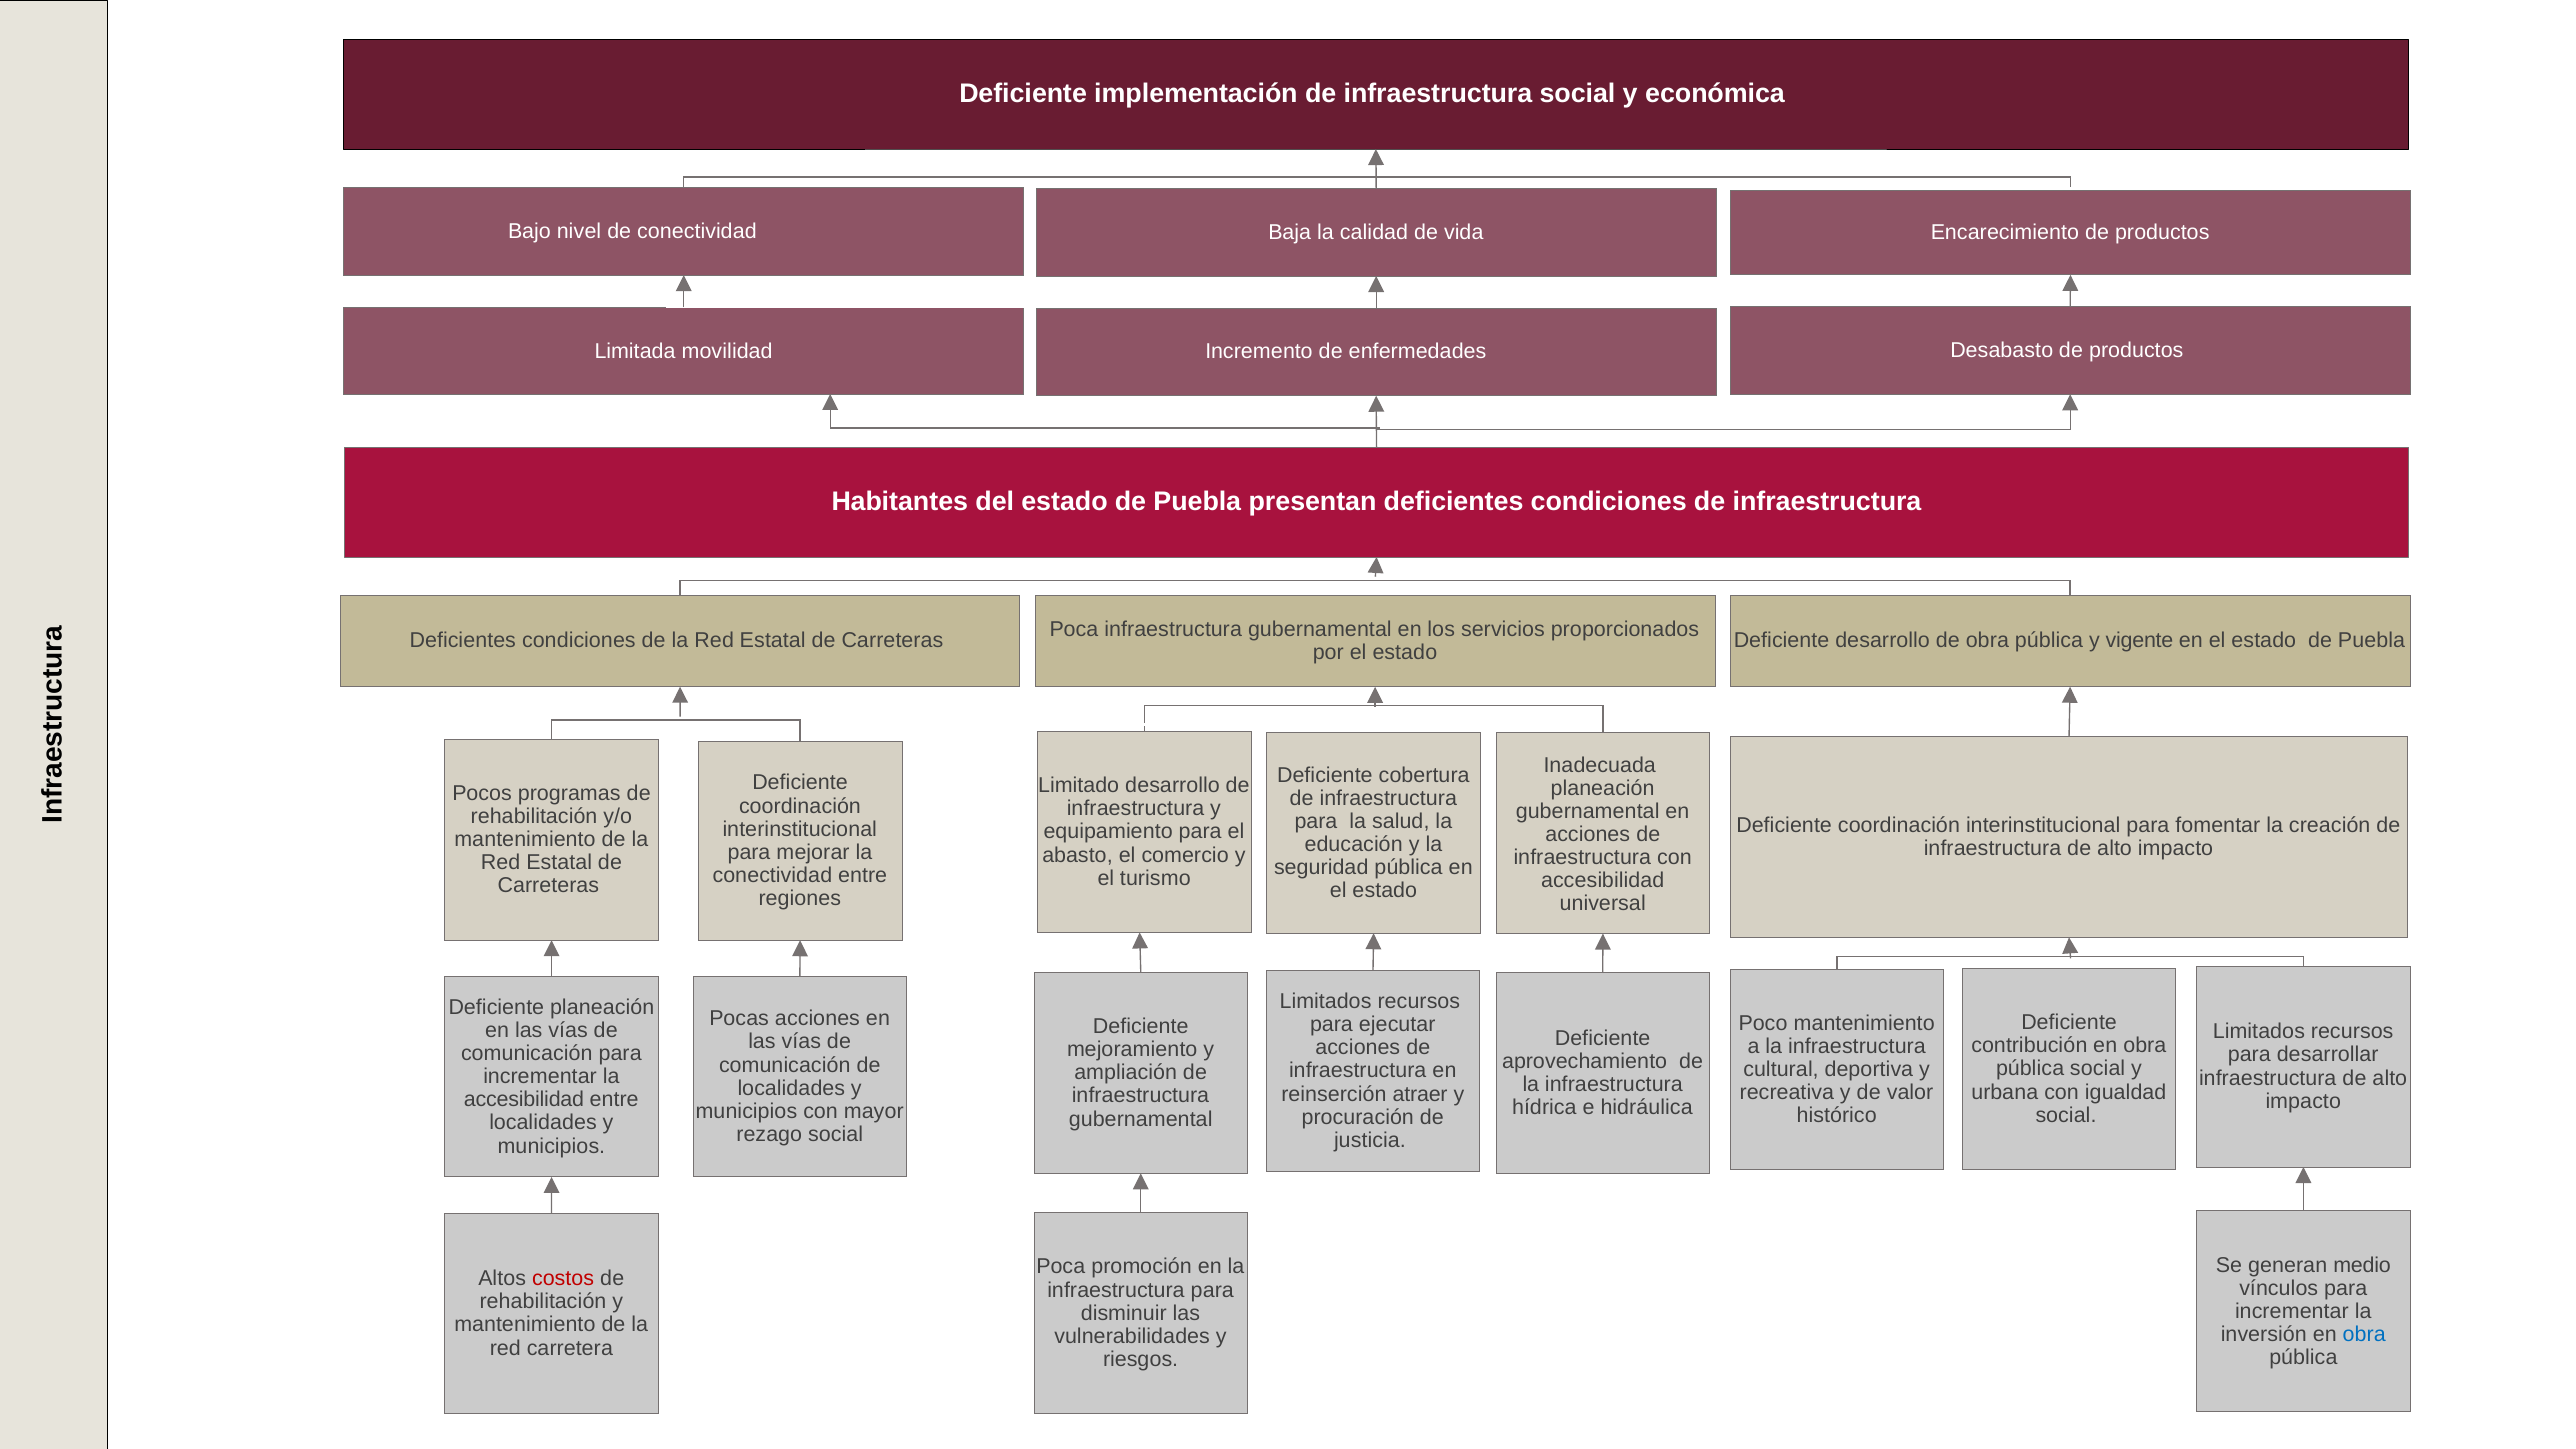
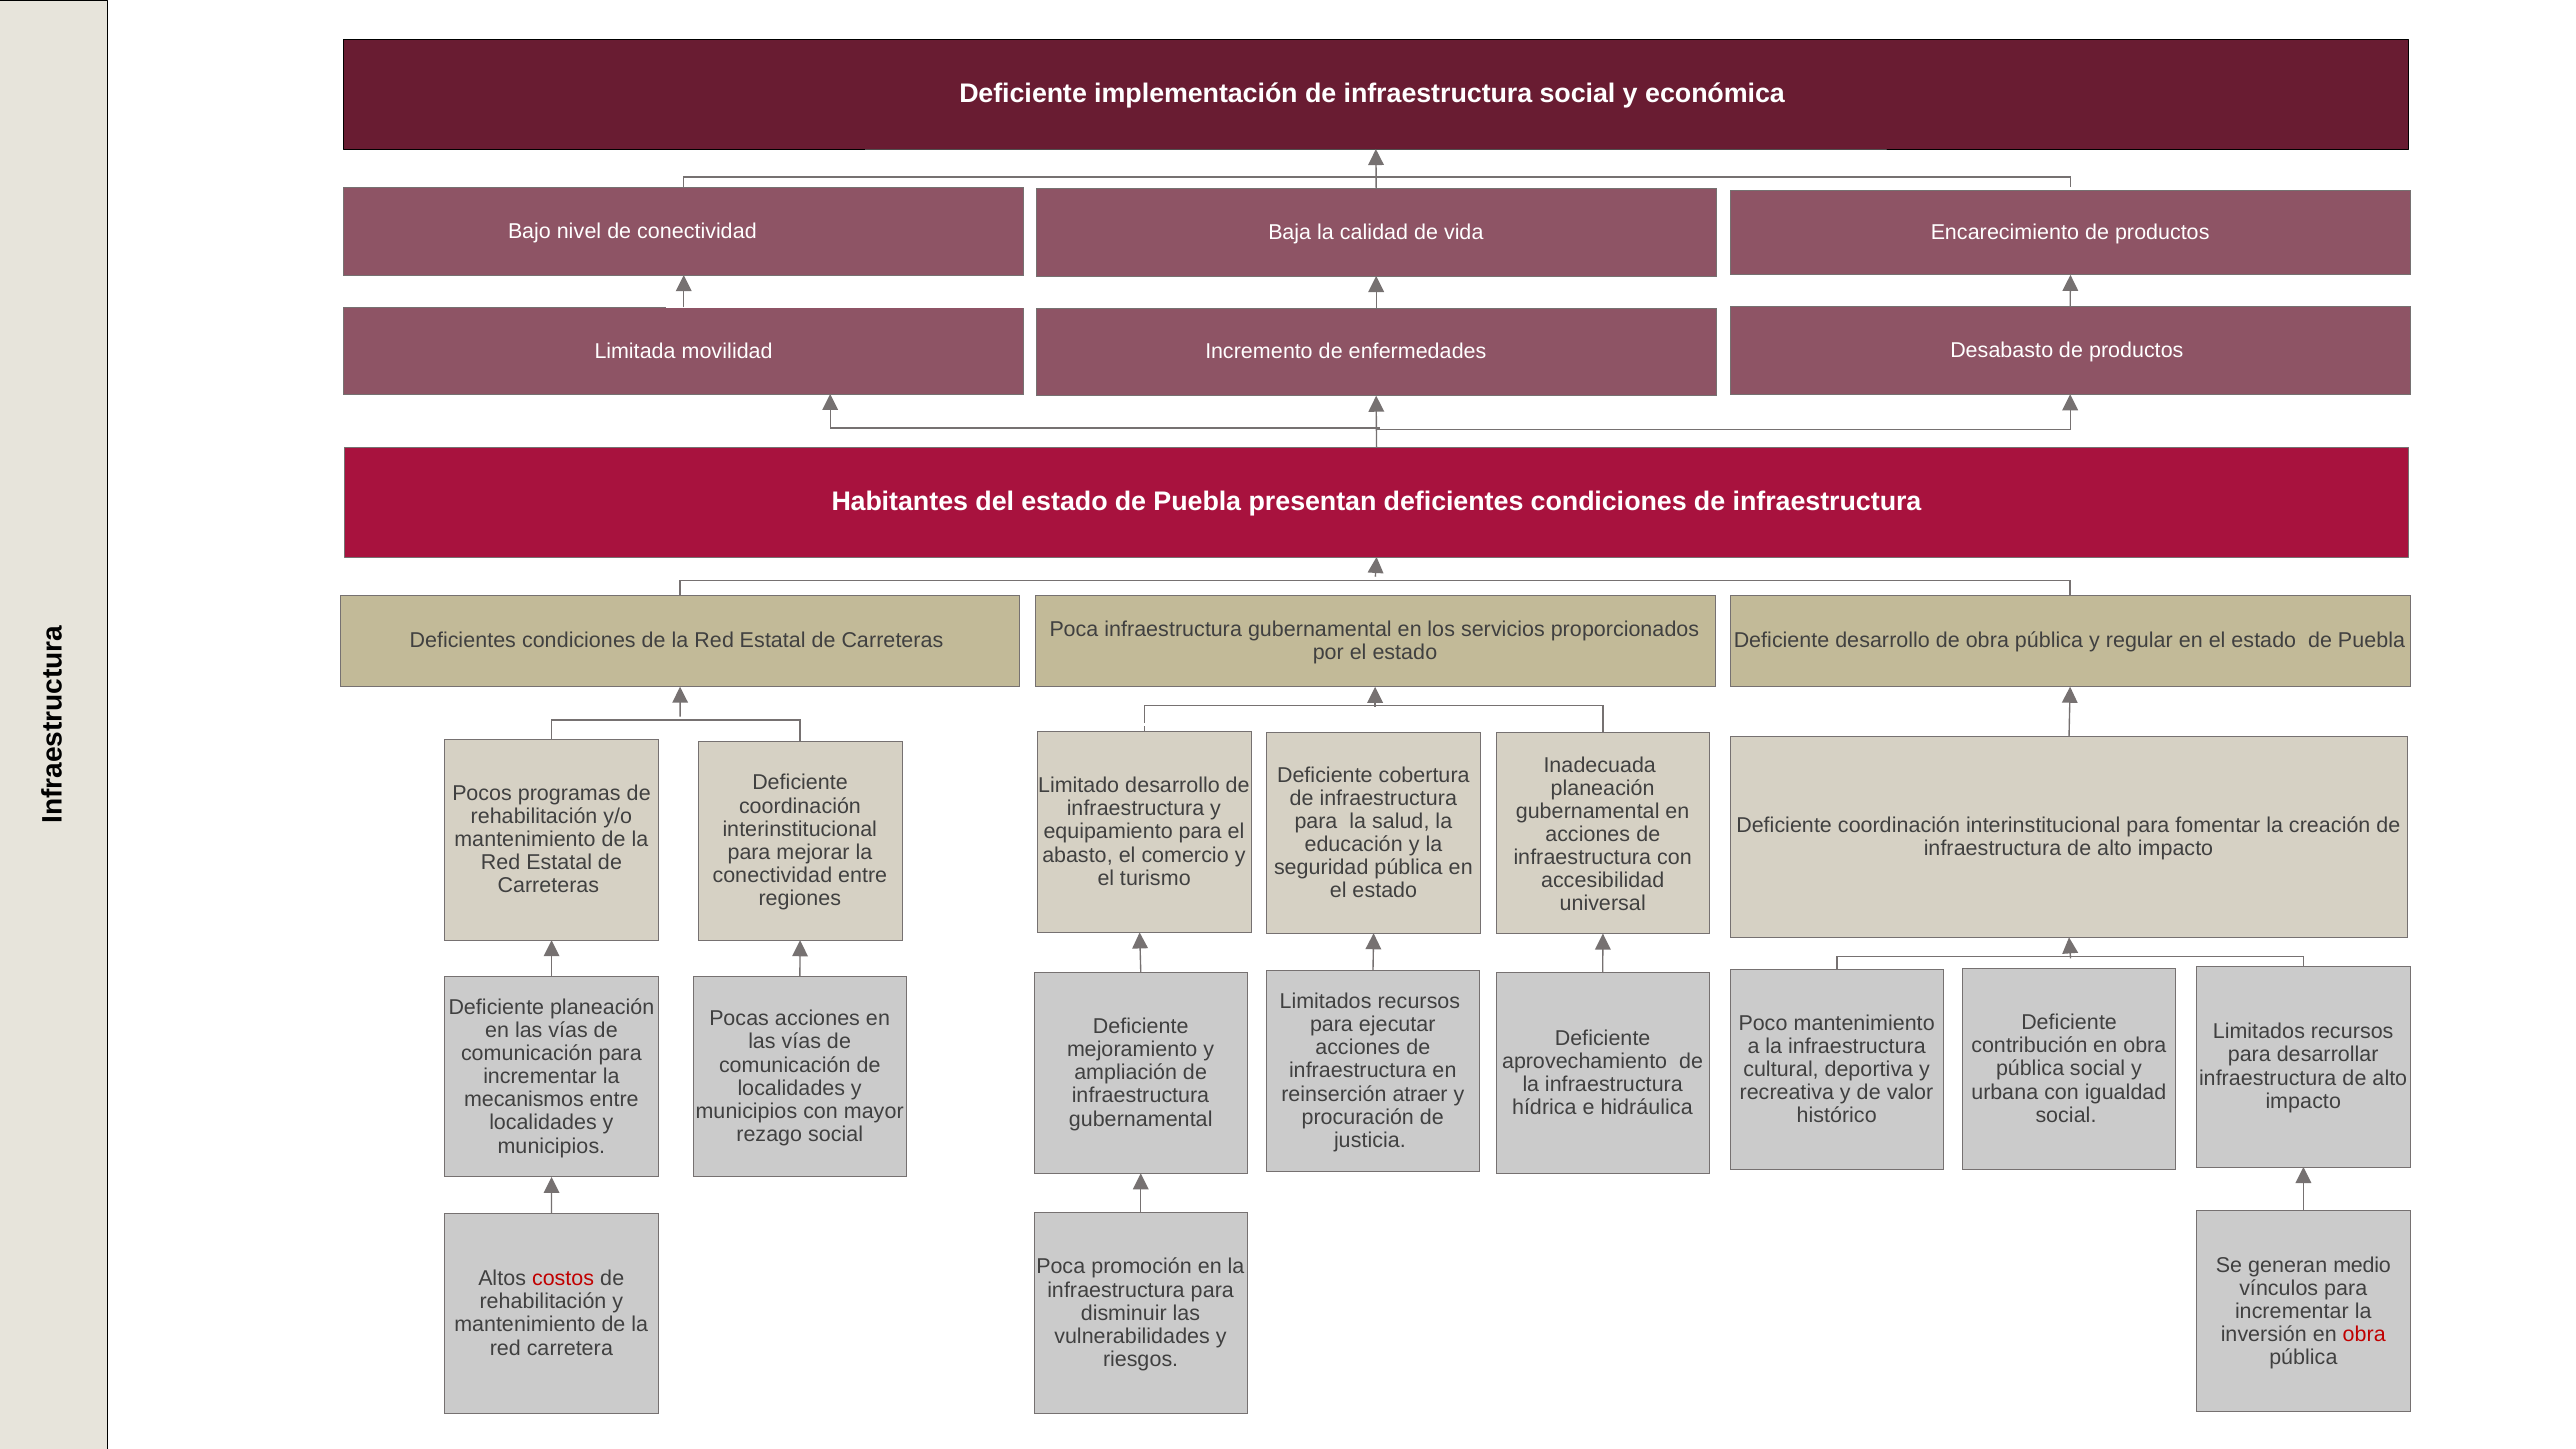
vigente: vigente -> regular
accesibilidad at (524, 1100): accesibilidad -> mecanismos
obra at (2364, 1334) colour: blue -> red
